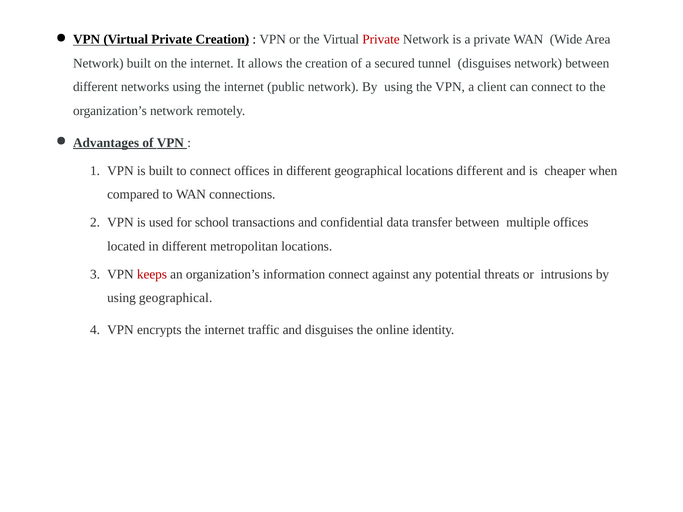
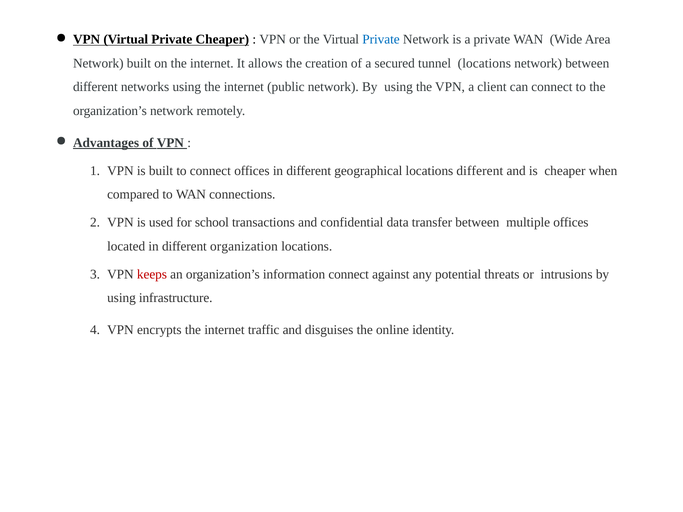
Private Creation: Creation -> Cheaper
Private at (381, 40) colour: red -> blue
tunnel disguises: disguises -> locations
metropolitan: metropolitan -> organization
using geographical: geographical -> infrastructure
